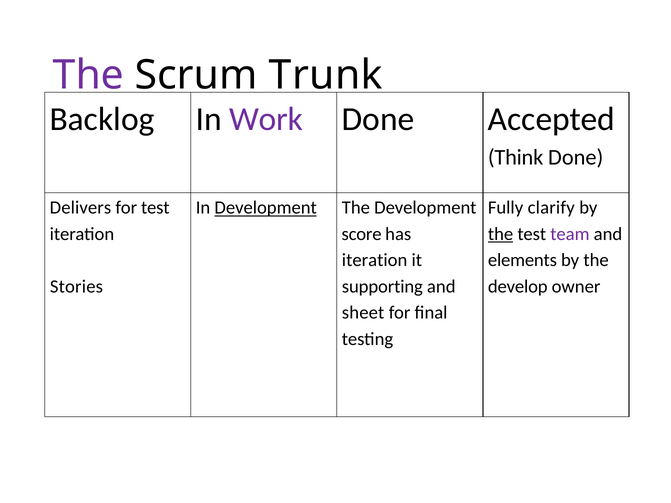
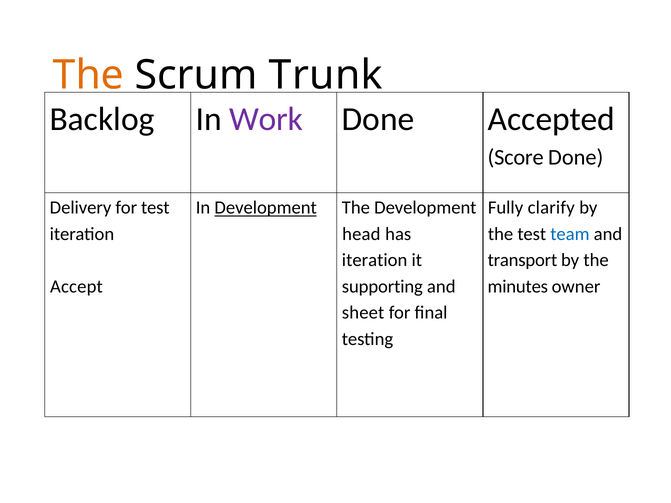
The at (88, 75) colour: purple -> orange
Think: Think -> Score
Delivers: Delivers -> Delivery
score: score -> head
the at (501, 234) underline: present -> none
team colour: purple -> blue
elements: elements -> transport
Stories: Stories -> Accept
develop: develop -> minutes
